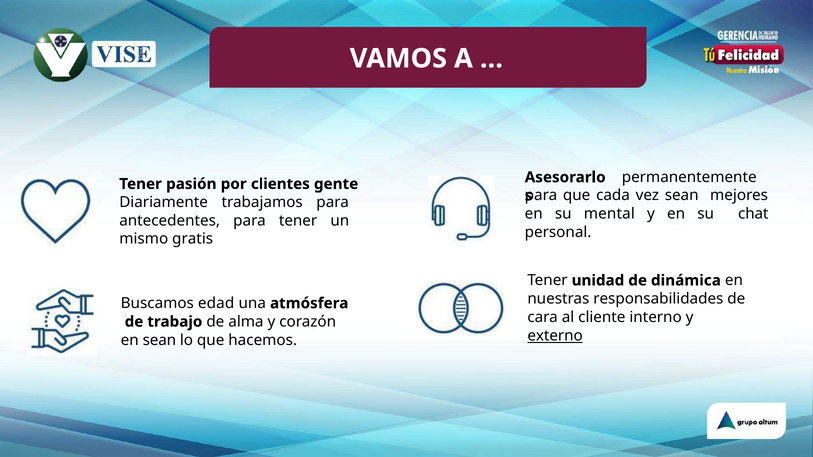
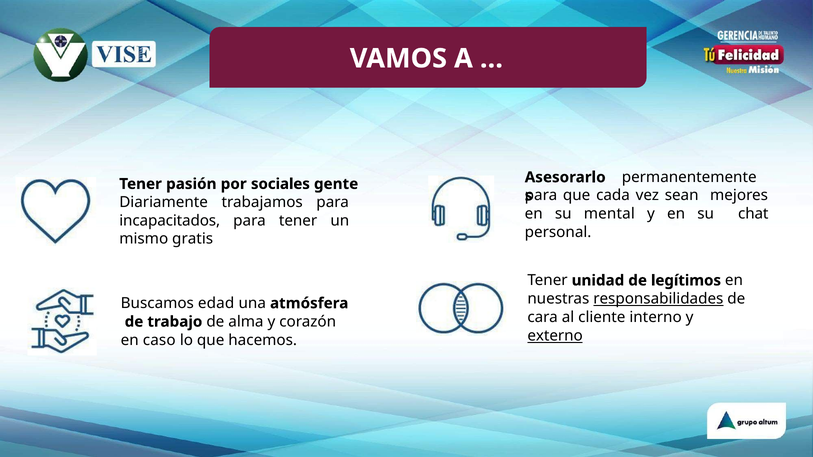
clientes: clientes -> sociales
antecedentes: antecedentes -> incapacitados
dinámica: dinámica -> legítimos
responsabilidades underline: none -> present
en sean: sean -> caso
